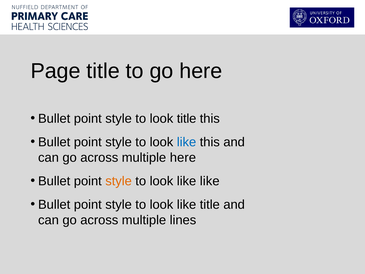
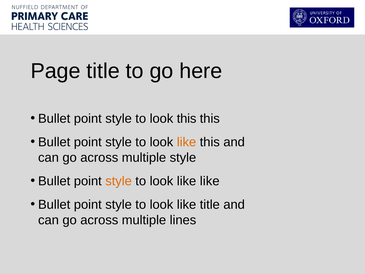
look title: title -> this
like at (187, 142) colour: blue -> orange
multiple here: here -> style
